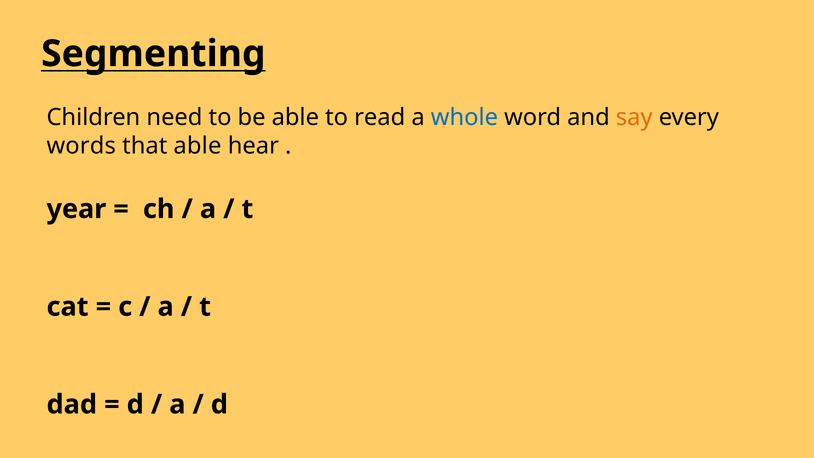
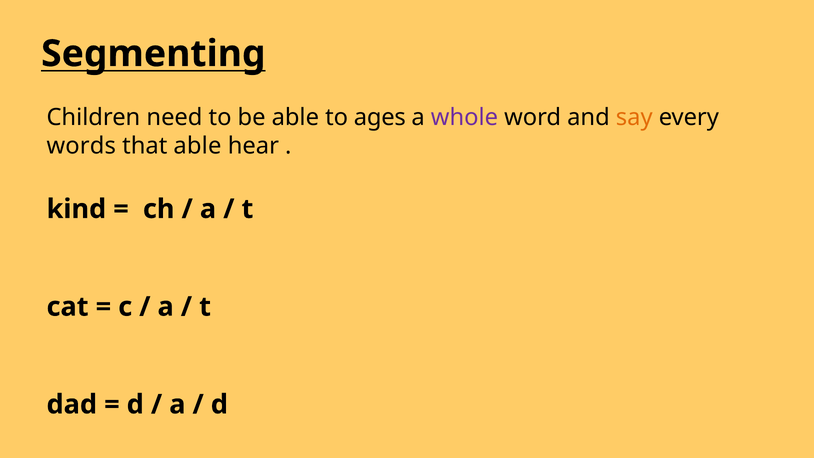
read: read -> ages
whole colour: blue -> purple
year: year -> kind
